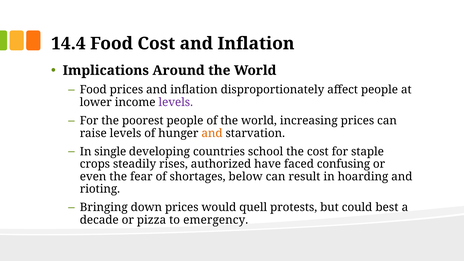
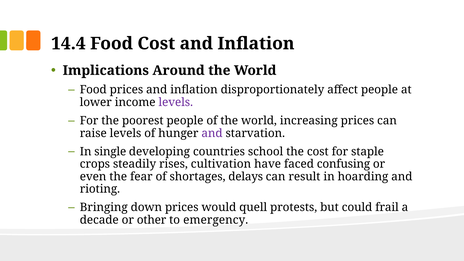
and at (212, 133) colour: orange -> purple
authorized: authorized -> cultivation
below: below -> delays
best: best -> frail
pizza: pizza -> other
